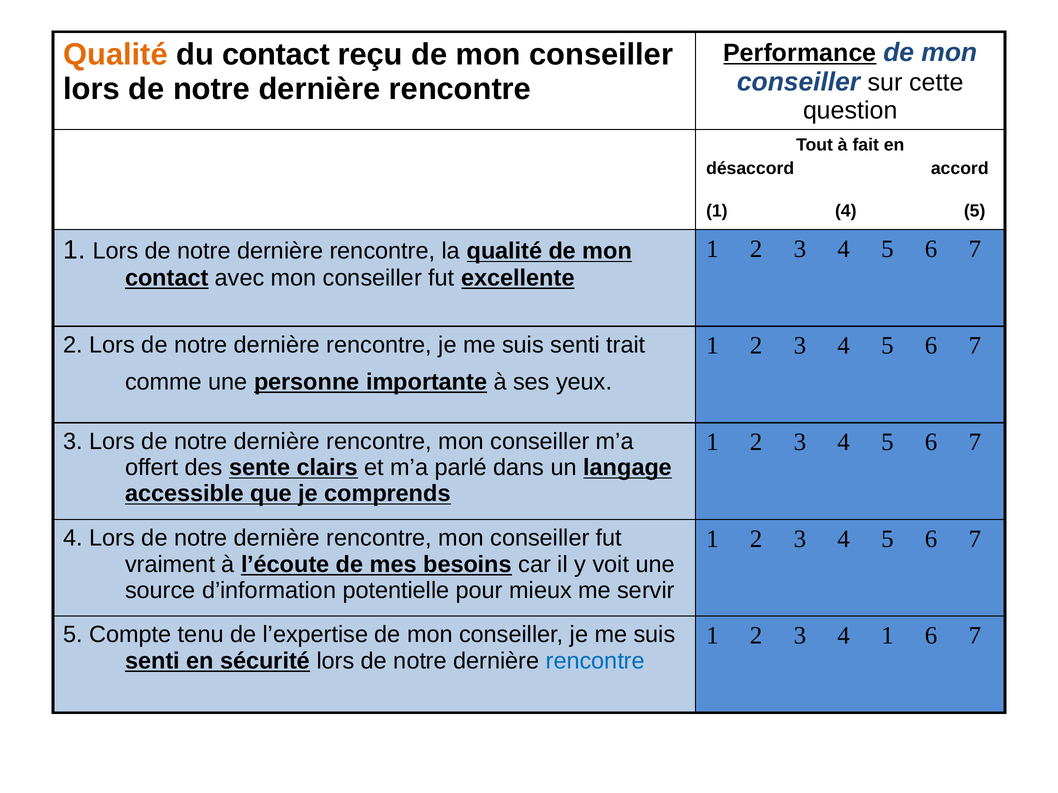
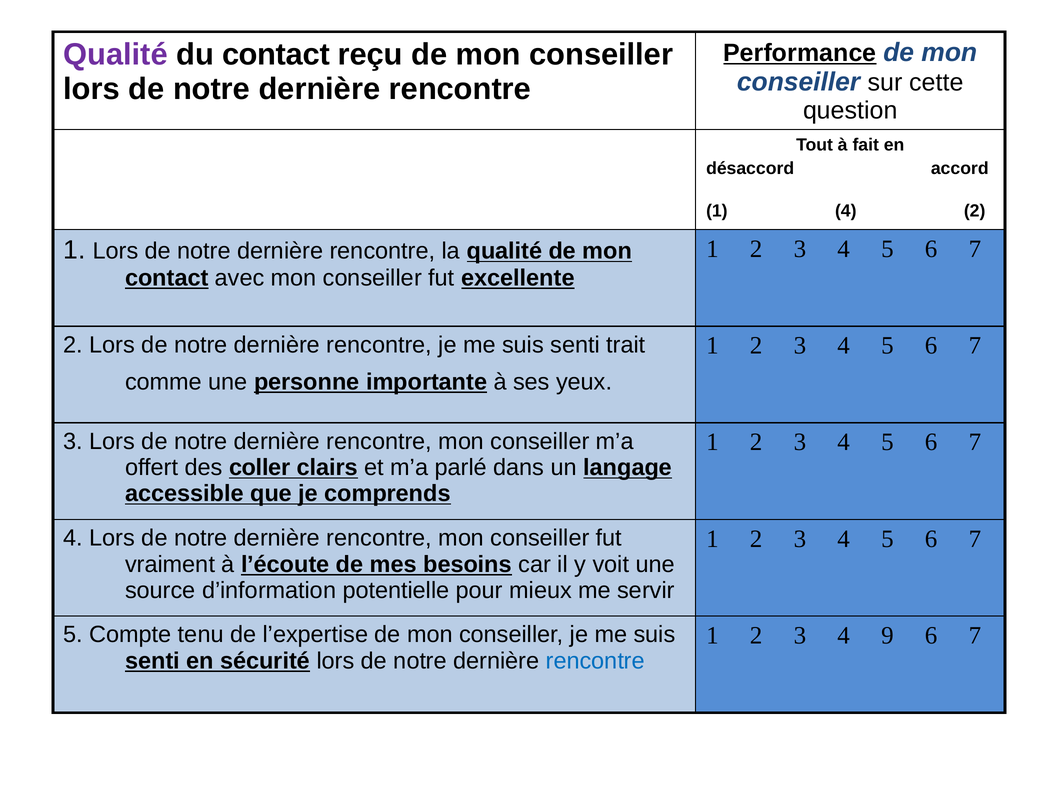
Qualité at (116, 55) colour: orange -> purple
1 4 5: 5 -> 2
sente: sente -> coller
4 1: 1 -> 9
